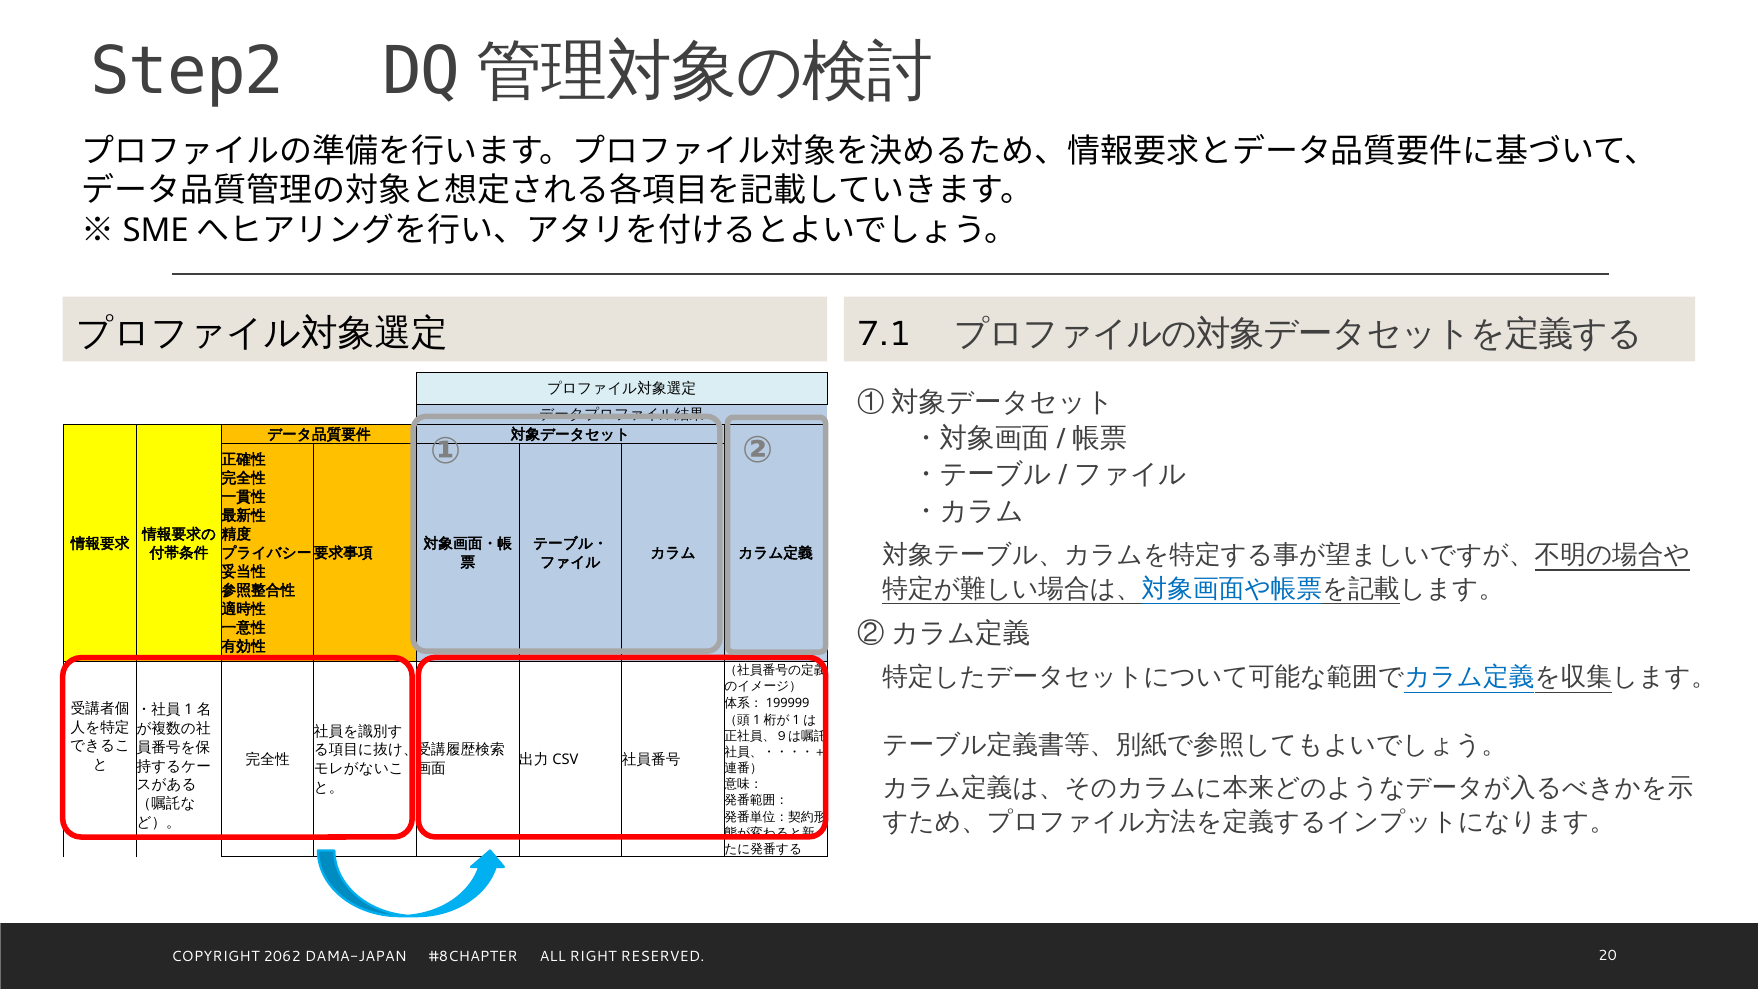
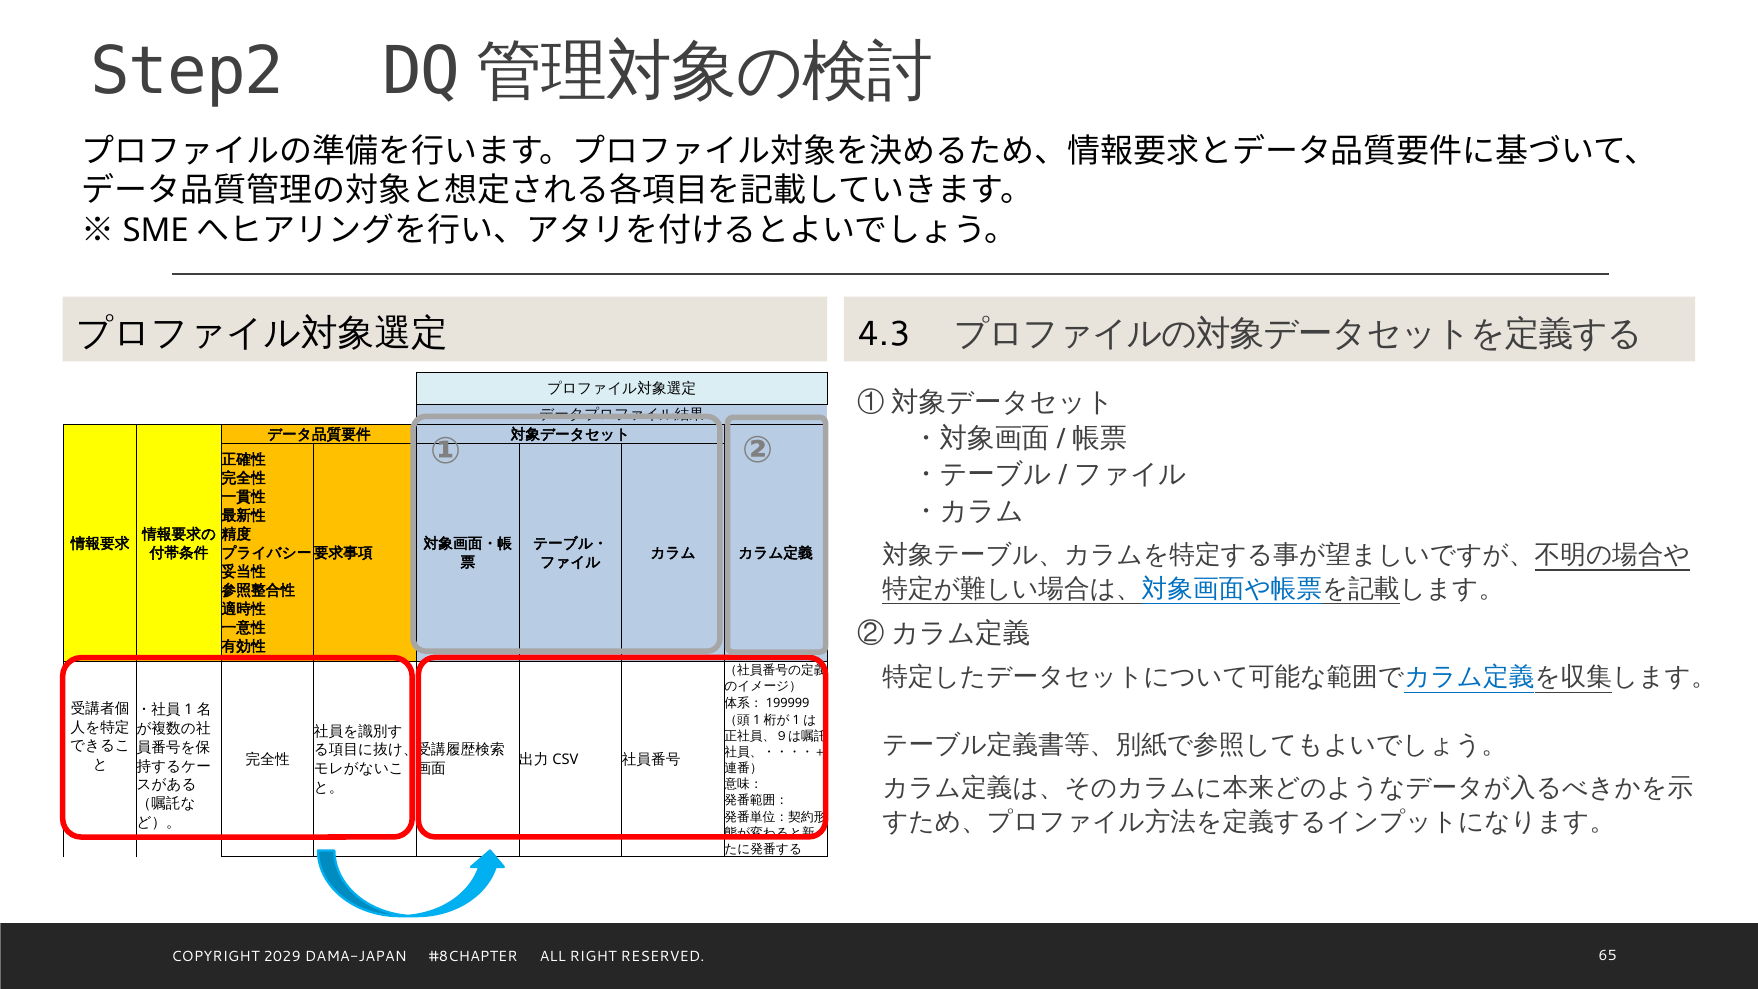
7.1: 7.1 -> 4.3
2062: 2062 -> 2029
20: 20 -> 65
